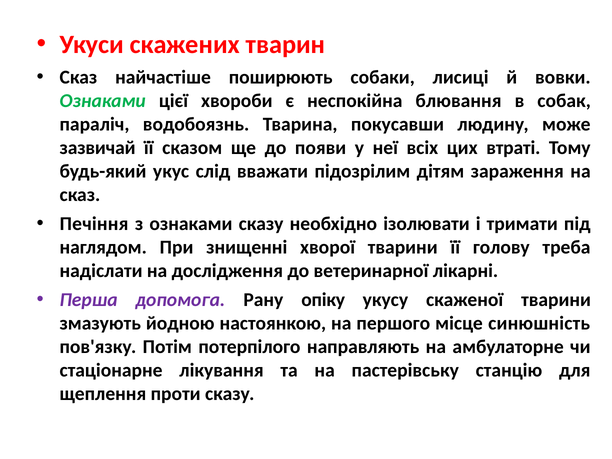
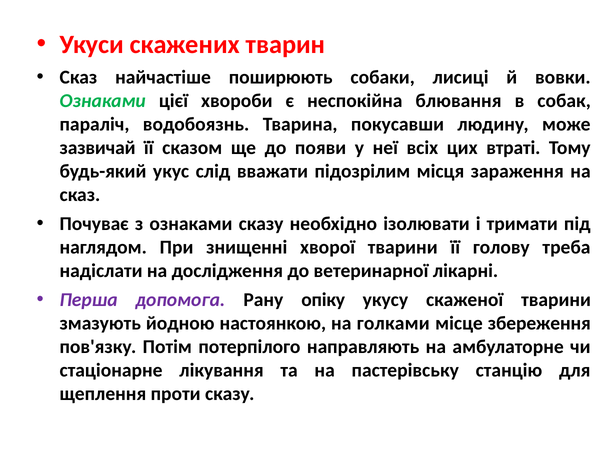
дітям: дітям -> місця
Печіння: Печіння -> Почуває
першого: першого -> голками
синюшність: синюшність -> збереження
